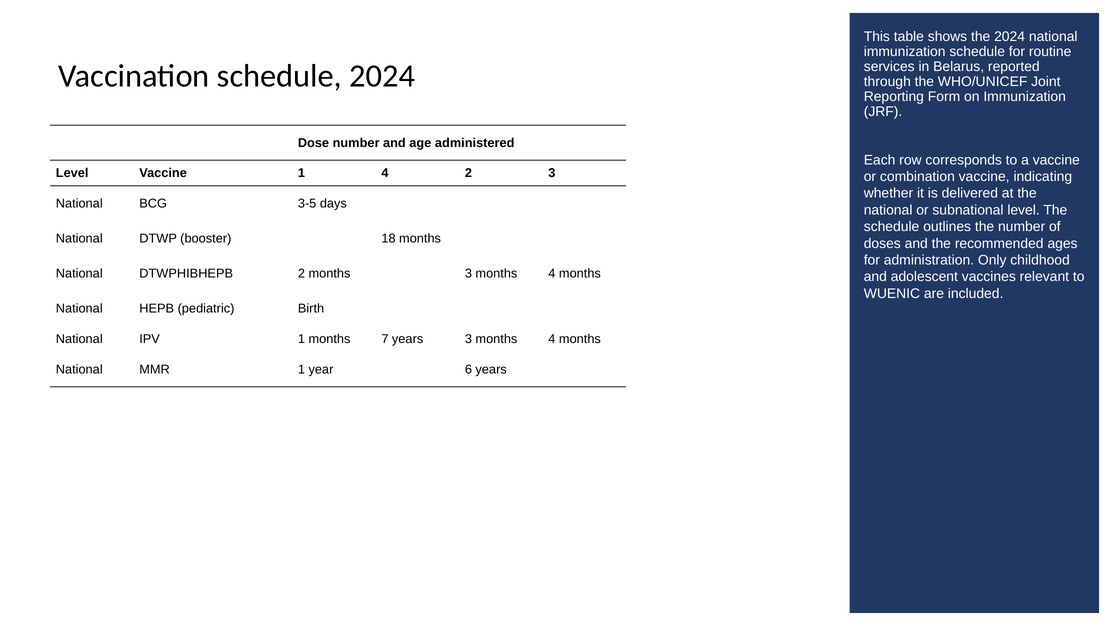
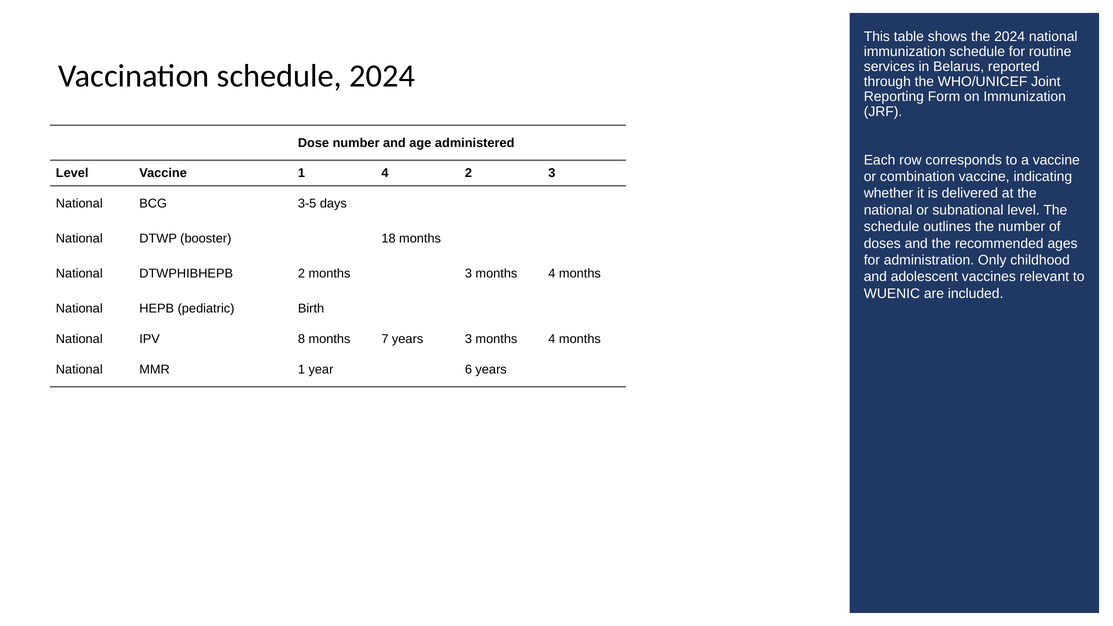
IPV 1: 1 -> 8
